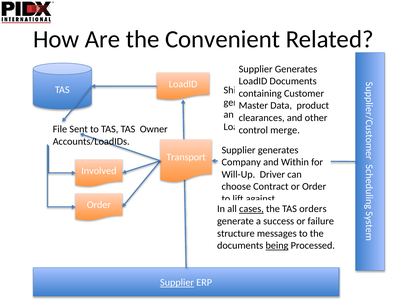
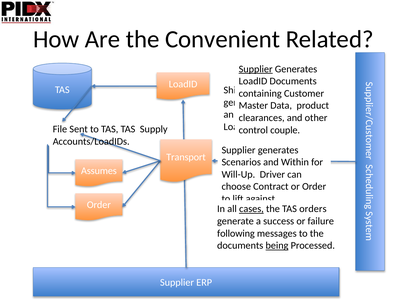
Supplier at (256, 69) underline: none -> present
Owner: Owner -> Supply
merge: merge -> couple
Company: Company -> Scenarios
Involved: Involved -> Assumes
structure: structure -> following
Supplier at (177, 283) underline: present -> none
